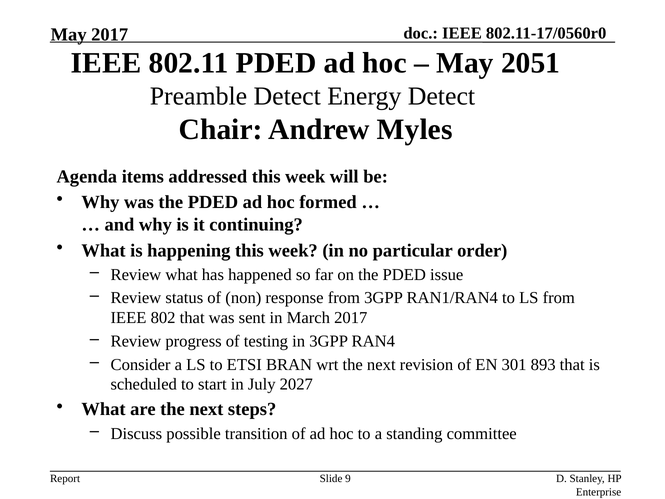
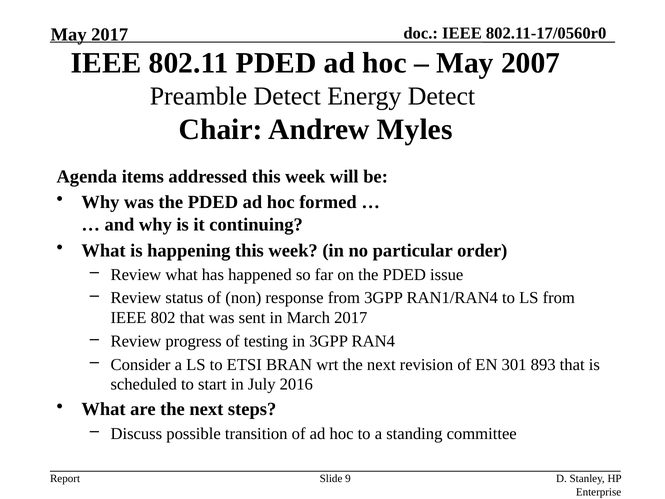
2051: 2051 -> 2007
2027: 2027 -> 2016
